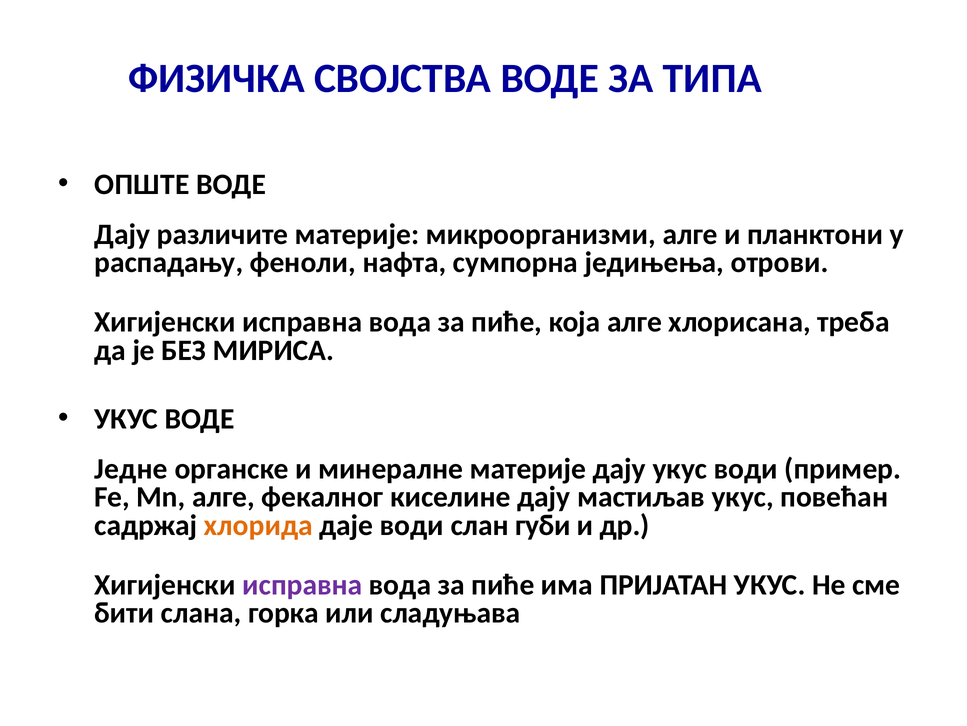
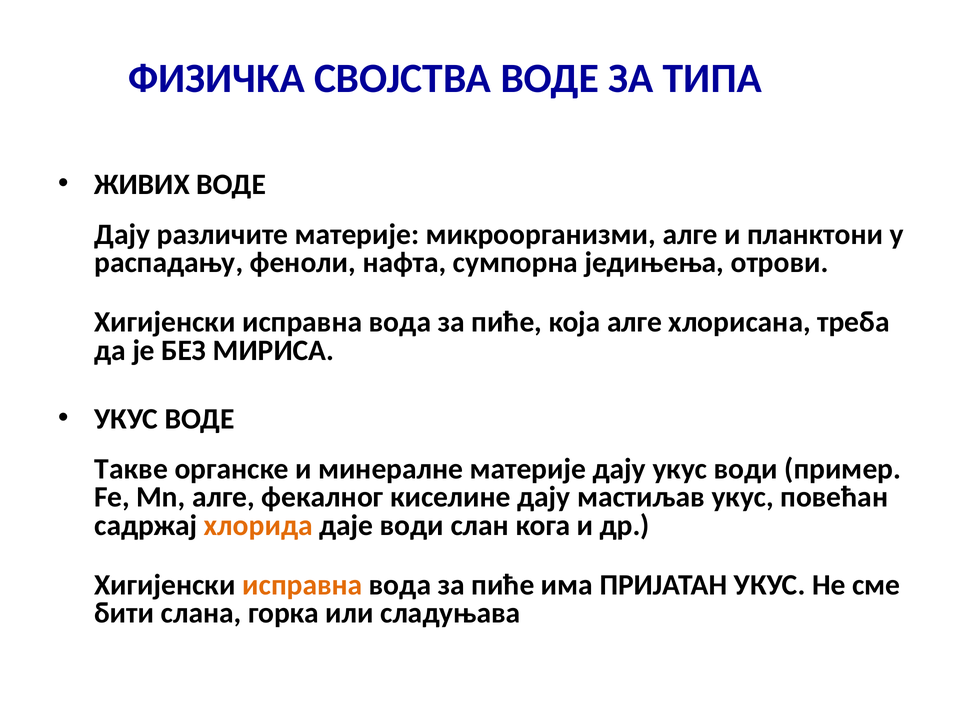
ОПШТЕ: ОПШТЕ -> ЖИВИХ
Једне: Једне -> Такве
губи: губи -> кога
исправна at (302, 584) colour: purple -> orange
